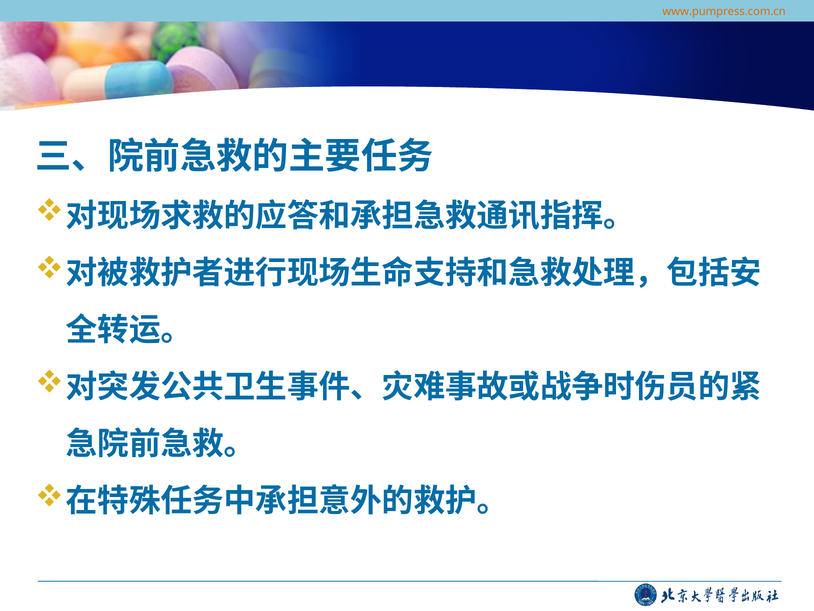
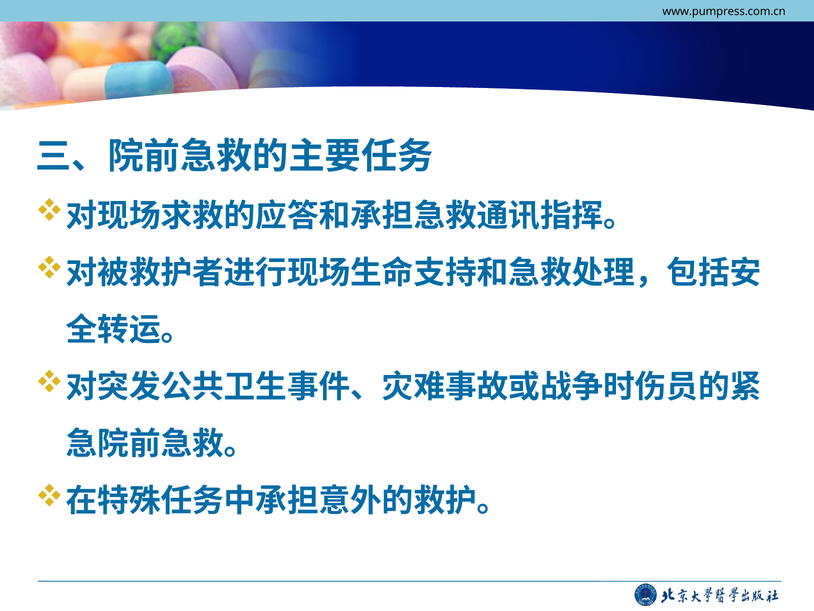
www.pumpress.com.cn colour: orange -> black
